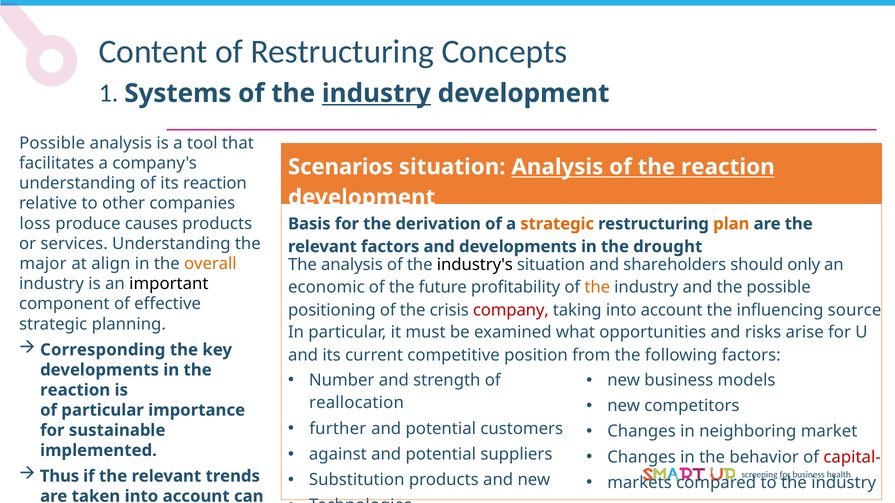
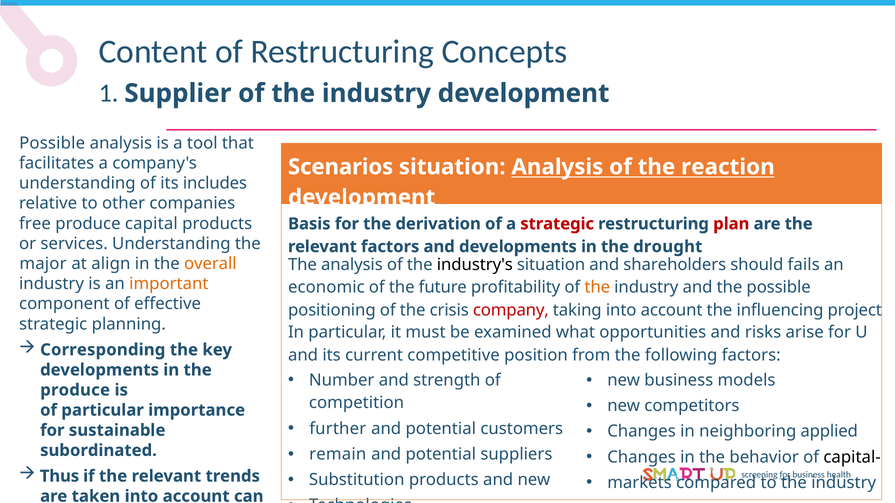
Systems: Systems -> Supplier
industry at (376, 93) underline: present -> none
its reaction: reaction -> includes
loss: loss -> free
causes: causes -> capital
strategic at (557, 224) colour: orange -> red
plan colour: orange -> red
only: only -> fails
important colour: black -> orange
source: source -> project
reaction at (75, 390): reaction -> produce
reallocation: reallocation -> competition
market: market -> applied
against: against -> remain
implemented: implemented -> subordinated
capital- colour: red -> black
